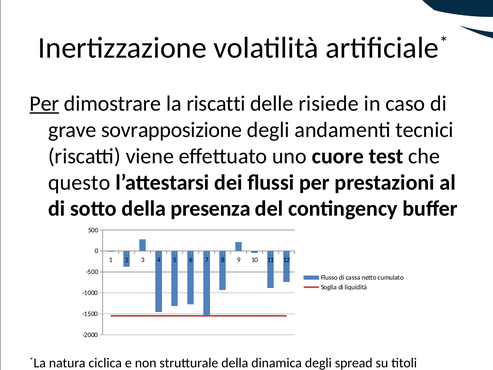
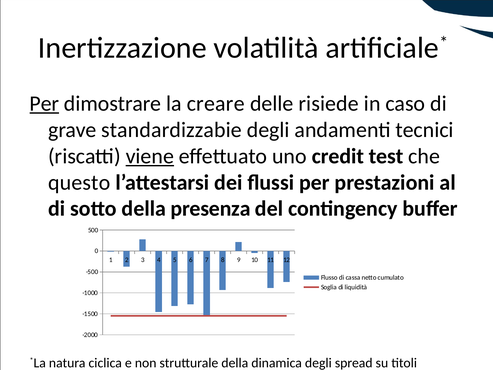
la riscatti: riscatti -> creare
sovrapposizione: sovrapposizione -> standardizzabie
viene underline: none -> present
cuore: cuore -> credit
